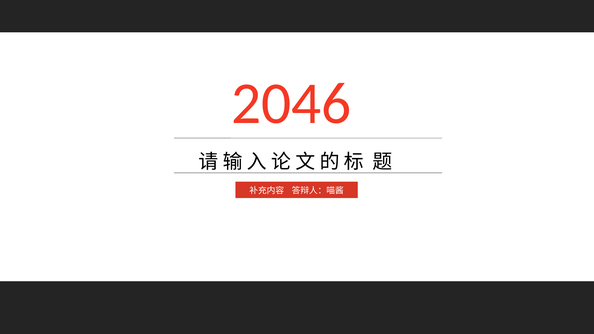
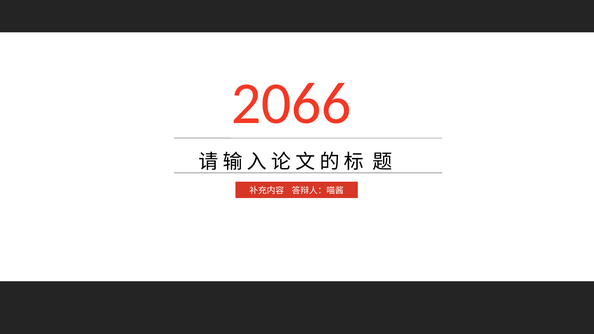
2046: 2046 -> 2066
